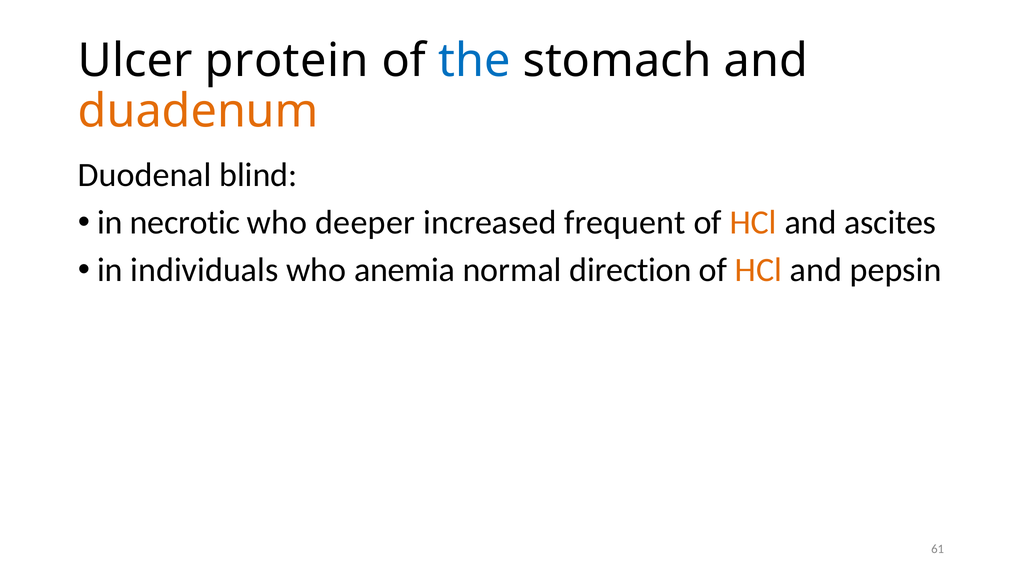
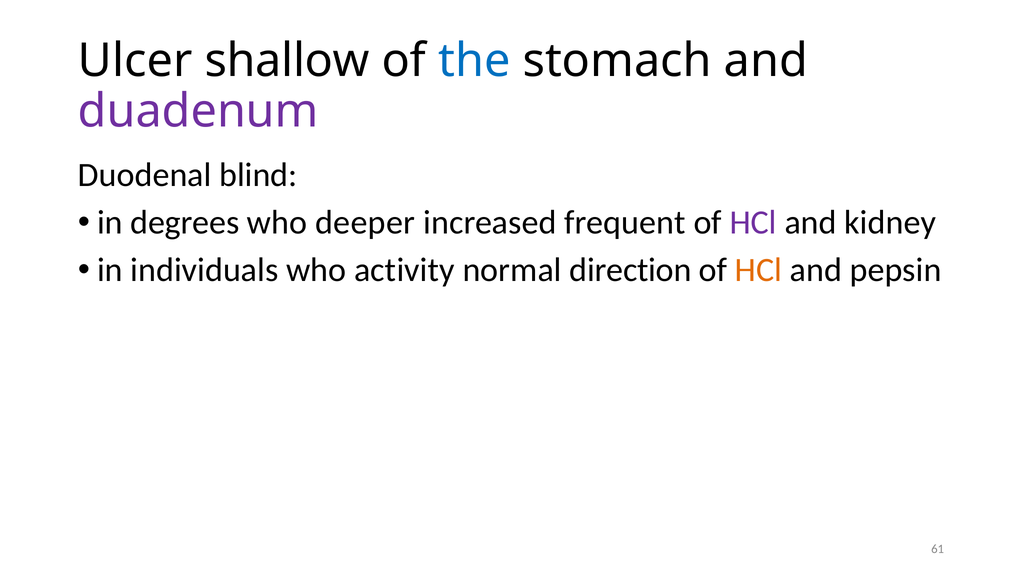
protein: protein -> shallow
duadenum colour: orange -> purple
necrotic: necrotic -> degrees
HCl at (753, 223) colour: orange -> purple
ascites: ascites -> kidney
anemia: anemia -> activity
